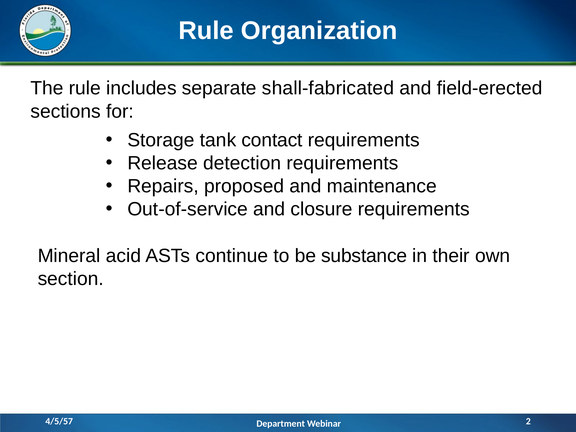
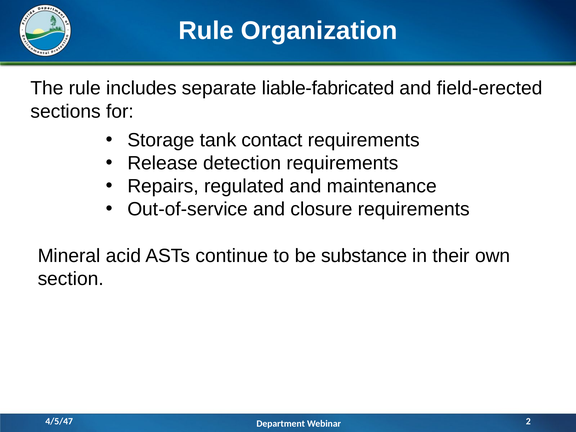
shall-fabricated: shall-fabricated -> liable-fabricated
proposed: proposed -> regulated
4/5/57: 4/5/57 -> 4/5/47
